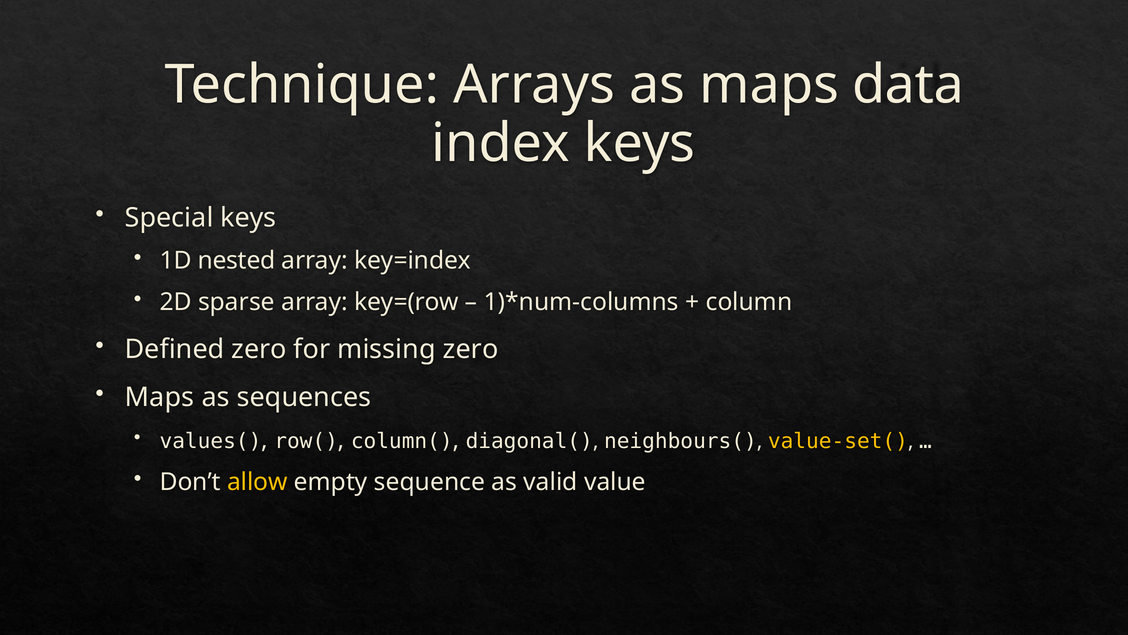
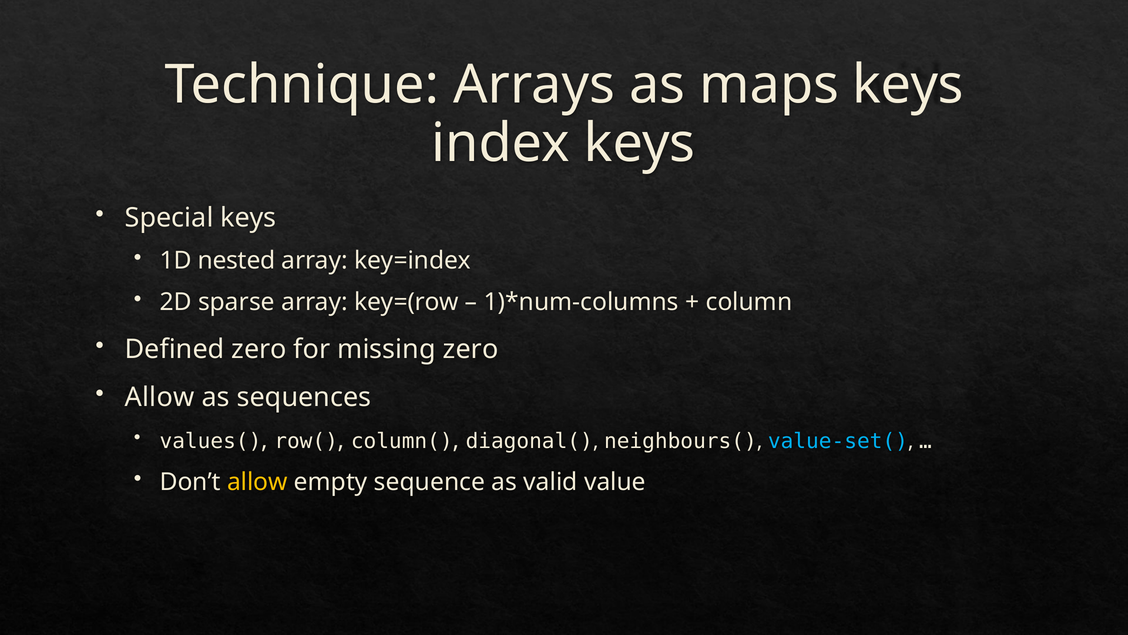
maps data: data -> keys
Maps at (160, 397): Maps -> Allow
value-set( colour: yellow -> light blue
